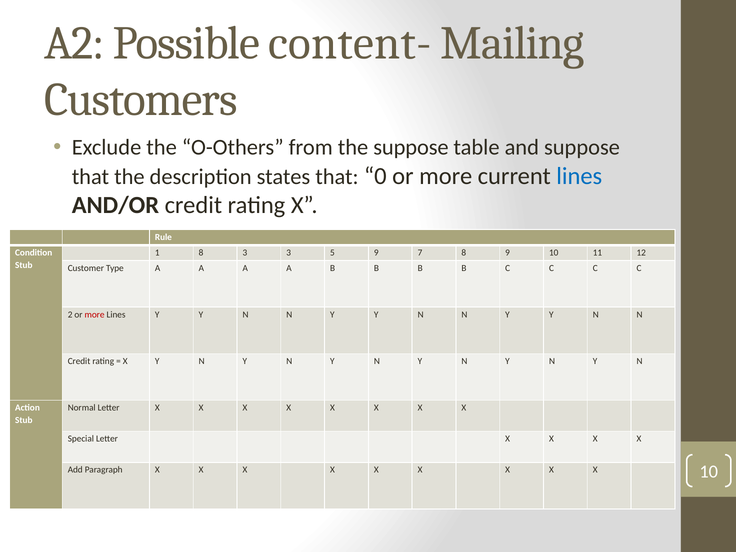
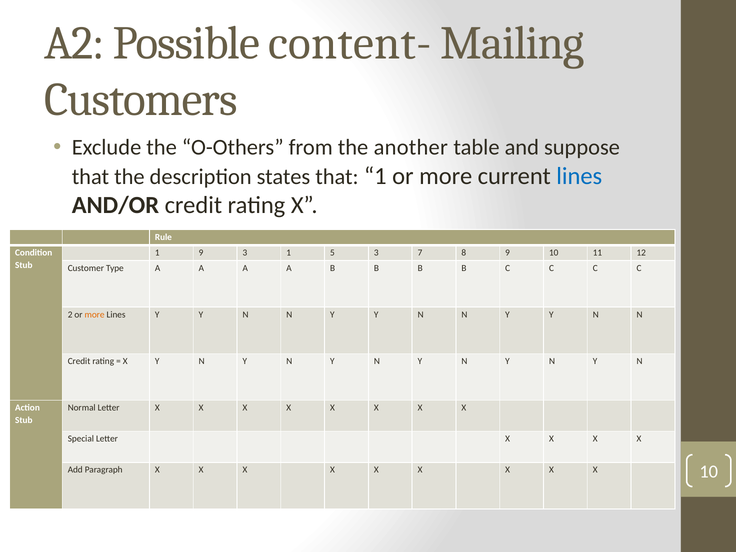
the suppose: suppose -> another
that 0: 0 -> 1
1 8: 8 -> 9
3 3: 3 -> 1
5 9: 9 -> 3
more at (95, 315) colour: red -> orange
